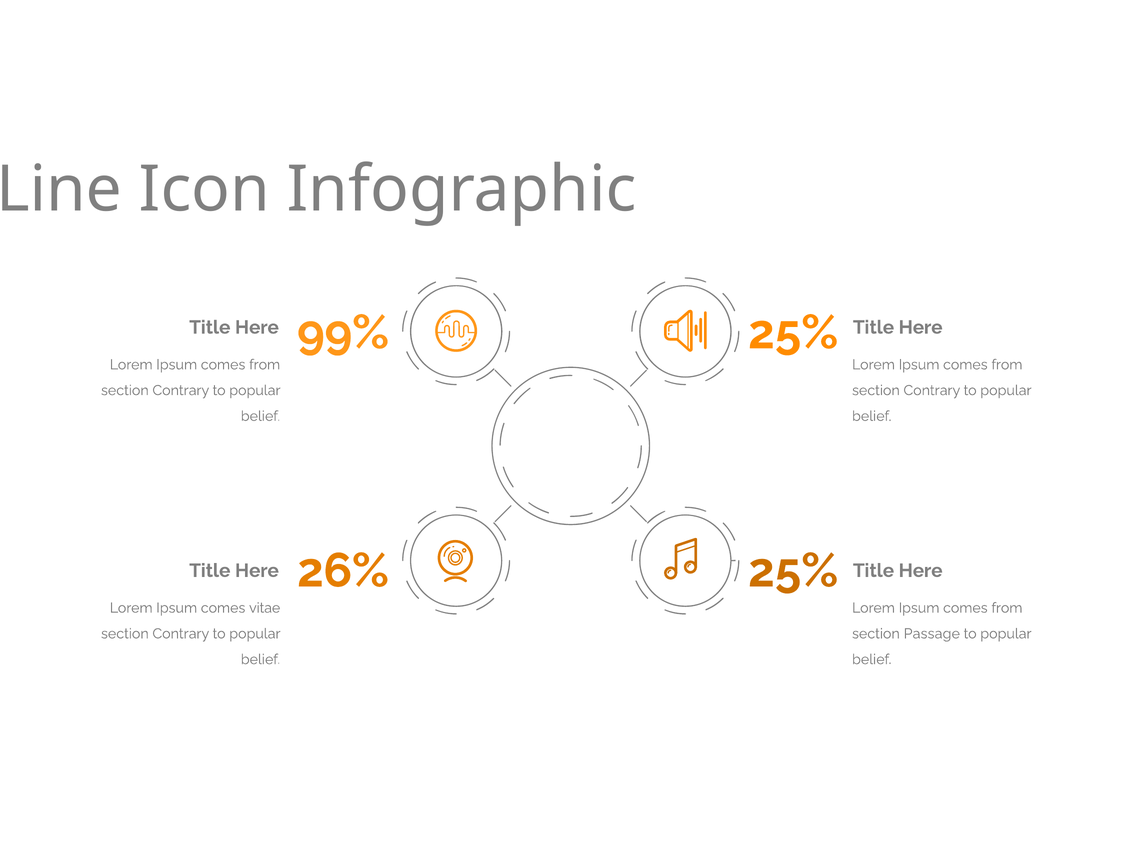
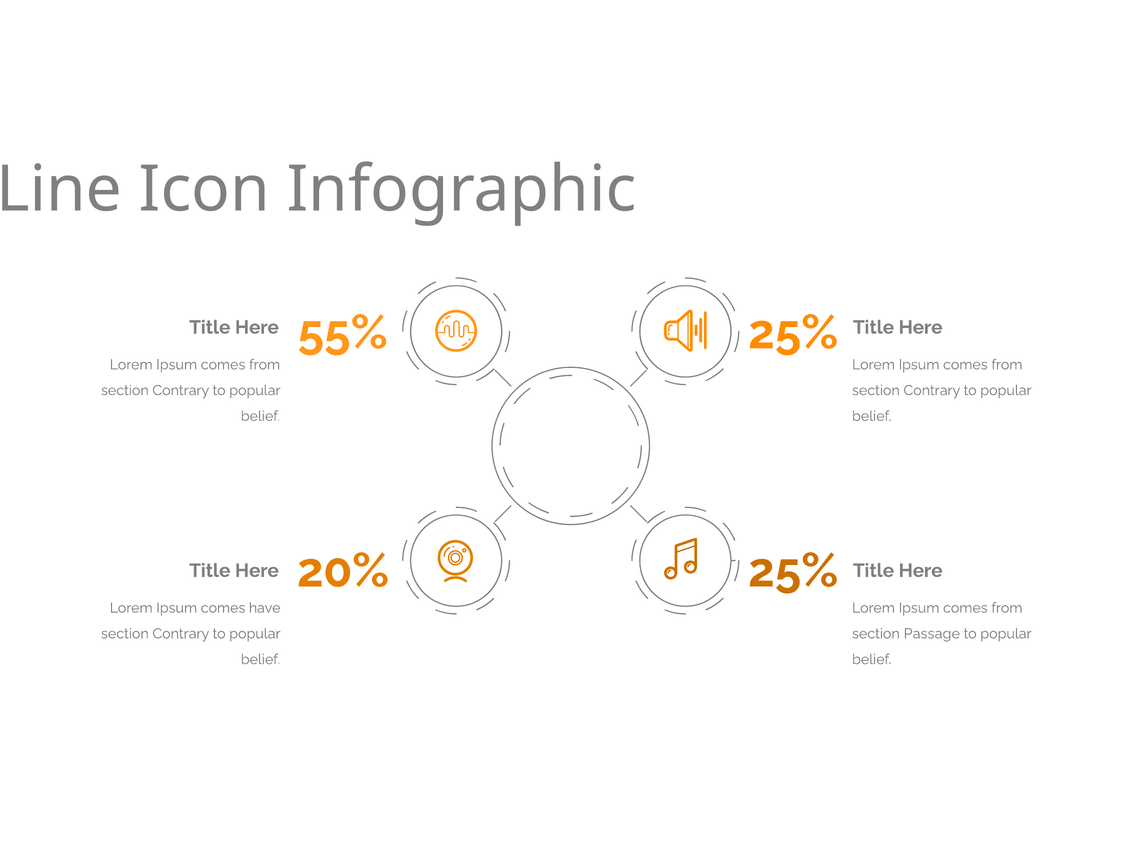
99%: 99% -> 55%
26%: 26% -> 20%
vitae: vitae -> have
